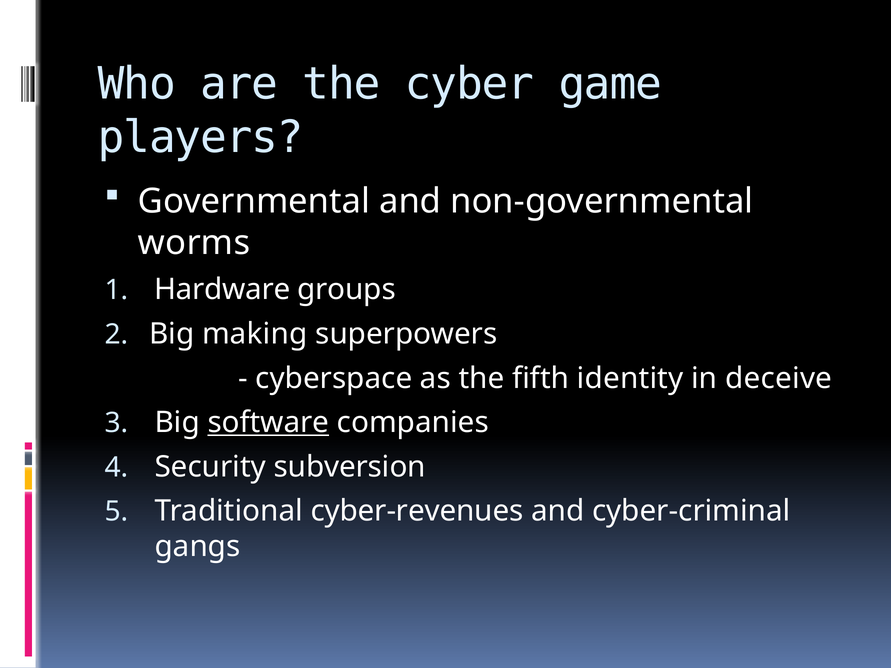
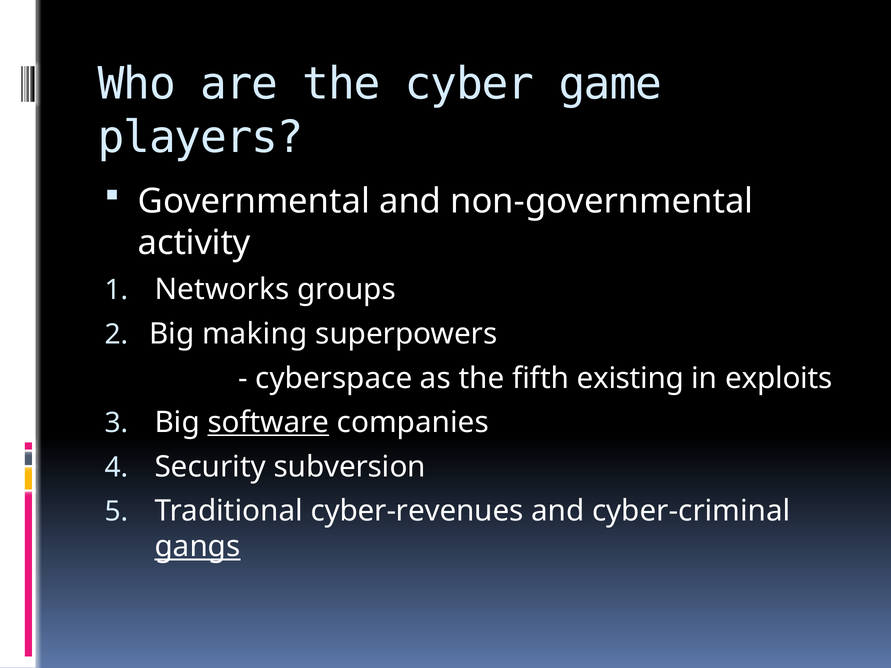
worms: worms -> activity
Hardware: Hardware -> Networks
identity: identity -> existing
deceive: deceive -> exploits
gangs underline: none -> present
